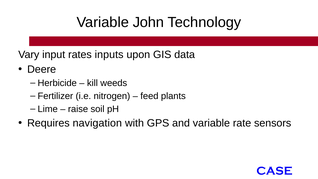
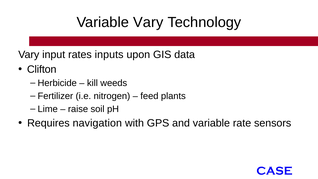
Variable John: John -> Vary
Deere: Deere -> Clifton
